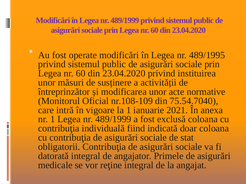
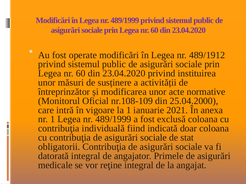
489/1995: 489/1995 -> 489/1912
75.54.7040: 75.54.7040 -> 25.04.2000
